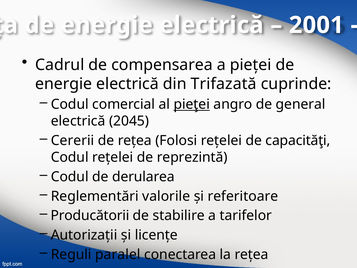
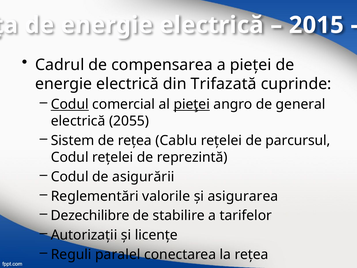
2001: 2001 -> 2015
Codul at (70, 104) underline: none -> present
2045: 2045 -> 2055
Cererii: Cererii -> Sistem
Folosi: Folosi -> Cablu
capacităţi: capacităţi -> parcursul
derularea: derularea -> asigurării
referitoare: referitoare -> asigurarea
Producătorii: Producătorii -> Dezechilibre
